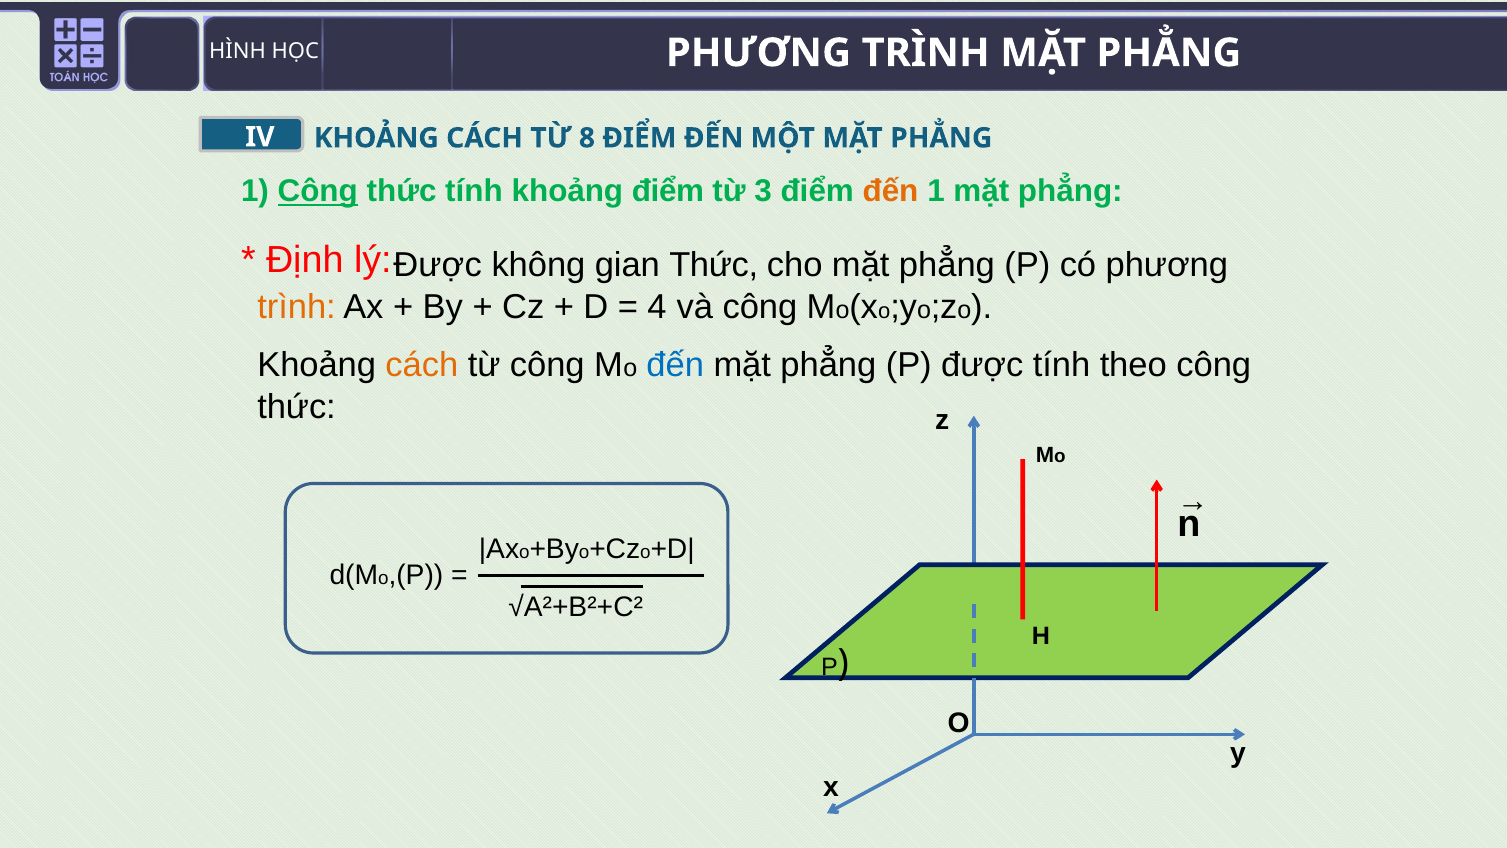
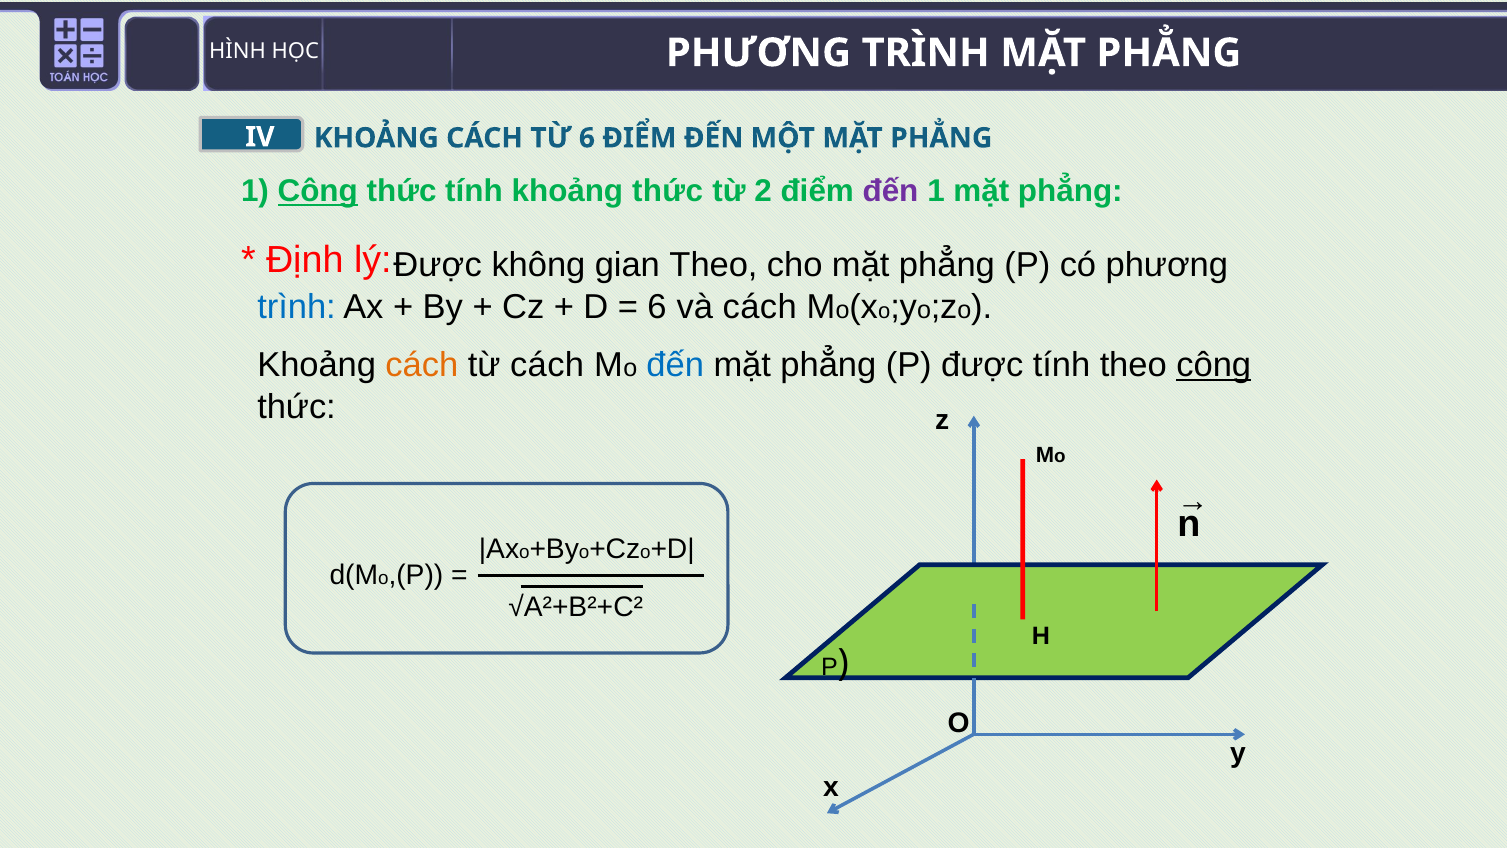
TỪ 8: 8 -> 6
khoảng điểm: điểm -> thức
3: 3 -> 2
đến at (890, 191) colour: orange -> purple
gian Thức: Thức -> Theo
trình at (297, 307) colour: orange -> blue
4 at (657, 307): 4 -> 6
và công: công -> cách
từ công: công -> cách
công at (1214, 365) underline: none -> present
